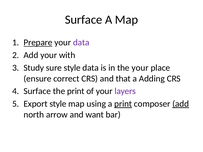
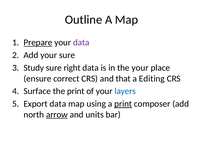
Surface at (84, 20): Surface -> Outline
your with: with -> sure
sure style: style -> right
Adding: Adding -> Editing
layers colour: purple -> blue
Export style: style -> data
add at (181, 104) underline: present -> none
arrow underline: none -> present
want: want -> units
